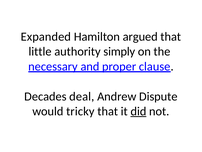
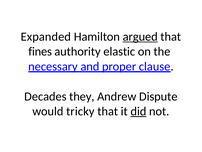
argued underline: none -> present
little: little -> fines
simply: simply -> elastic
deal: deal -> they
